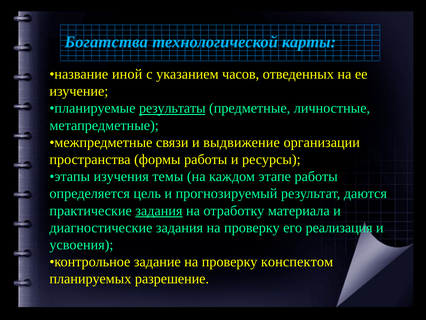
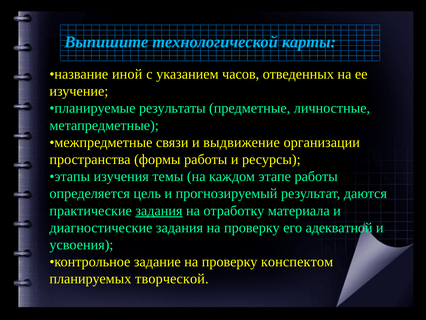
Богатства: Богатства -> Выпишите
результаты underline: present -> none
реализация: реализация -> адекватной
разрешение: разрешение -> творческой
